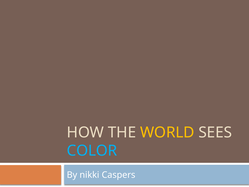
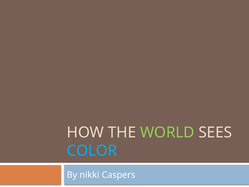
WORLD colour: yellow -> light green
